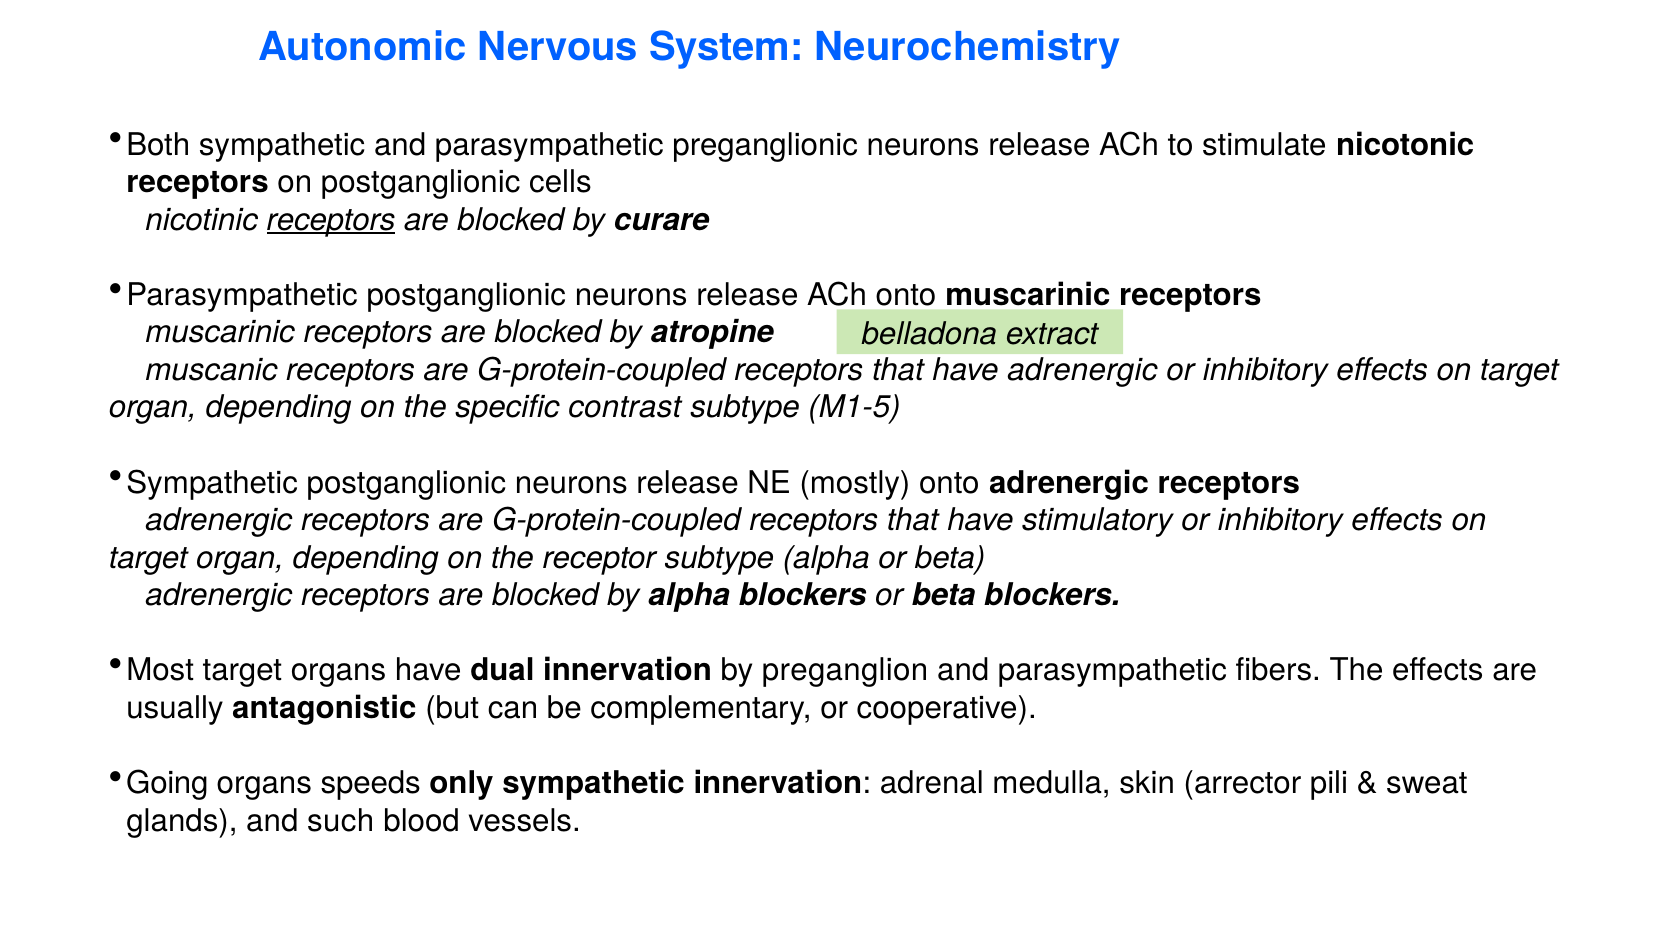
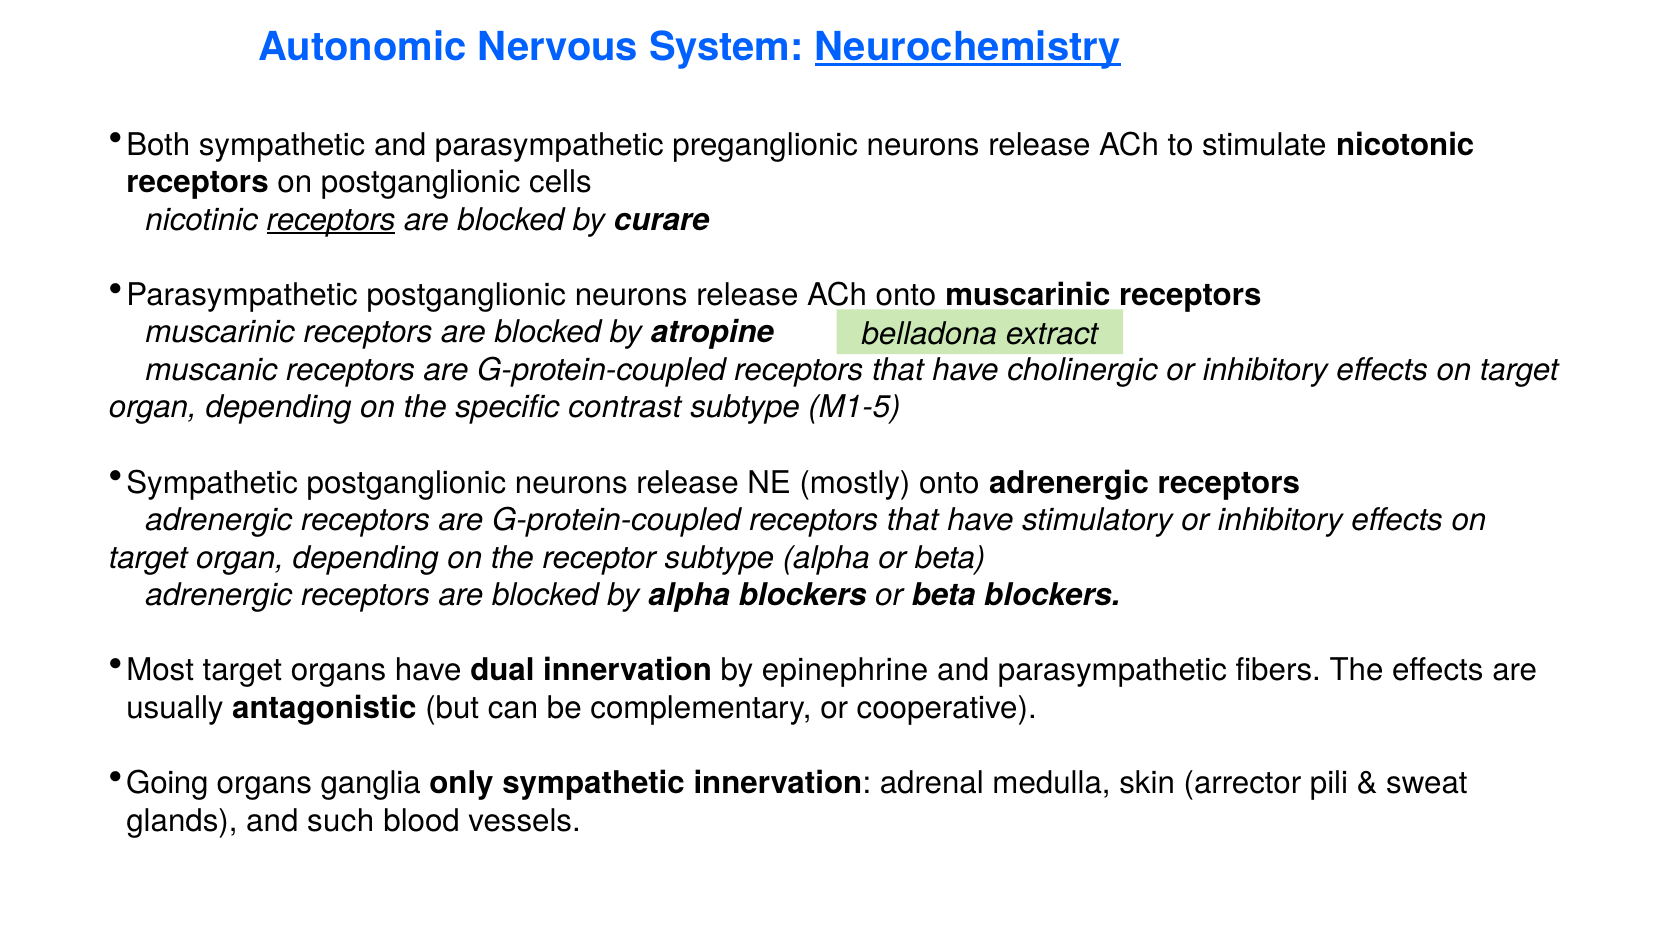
Neurochemistry underline: none -> present
have adrenergic: adrenergic -> cholinergic
preganglion: preganglion -> epinephrine
speeds: speeds -> ganglia
